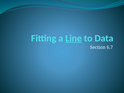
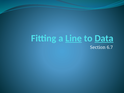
Data underline: none -> present
